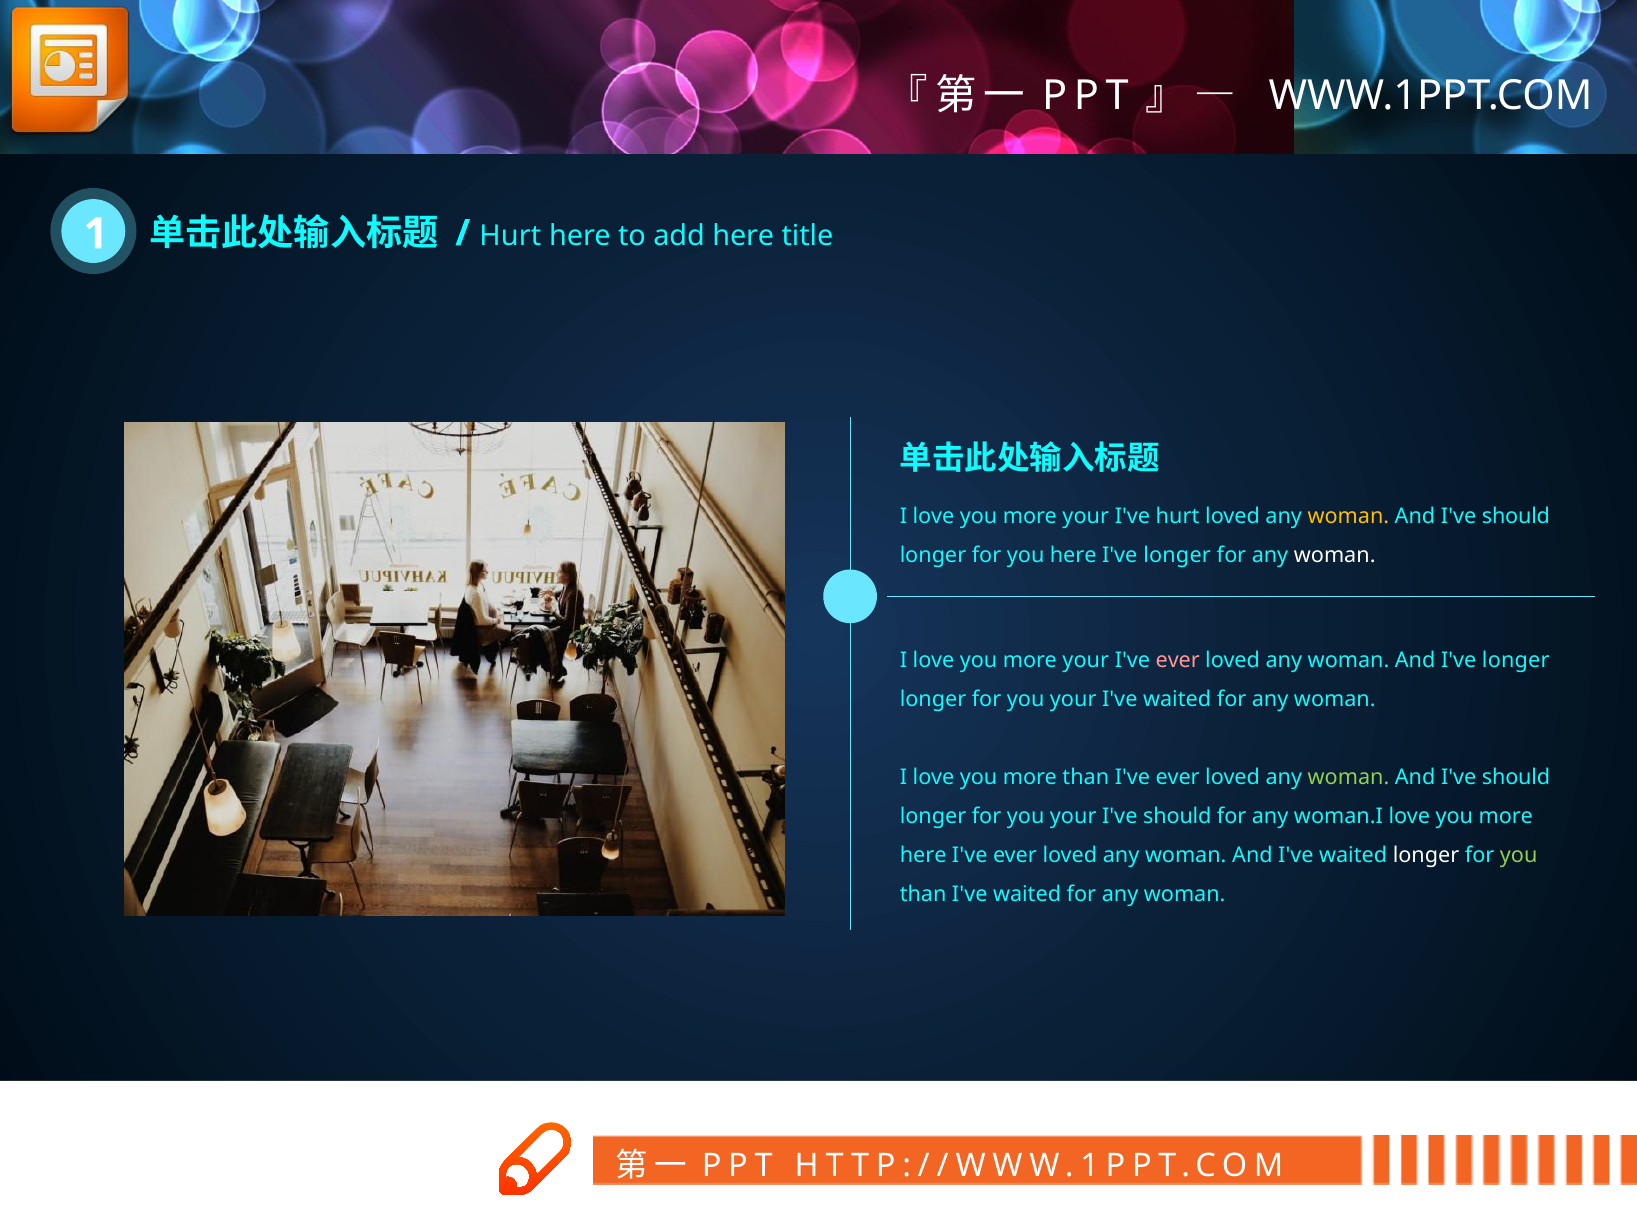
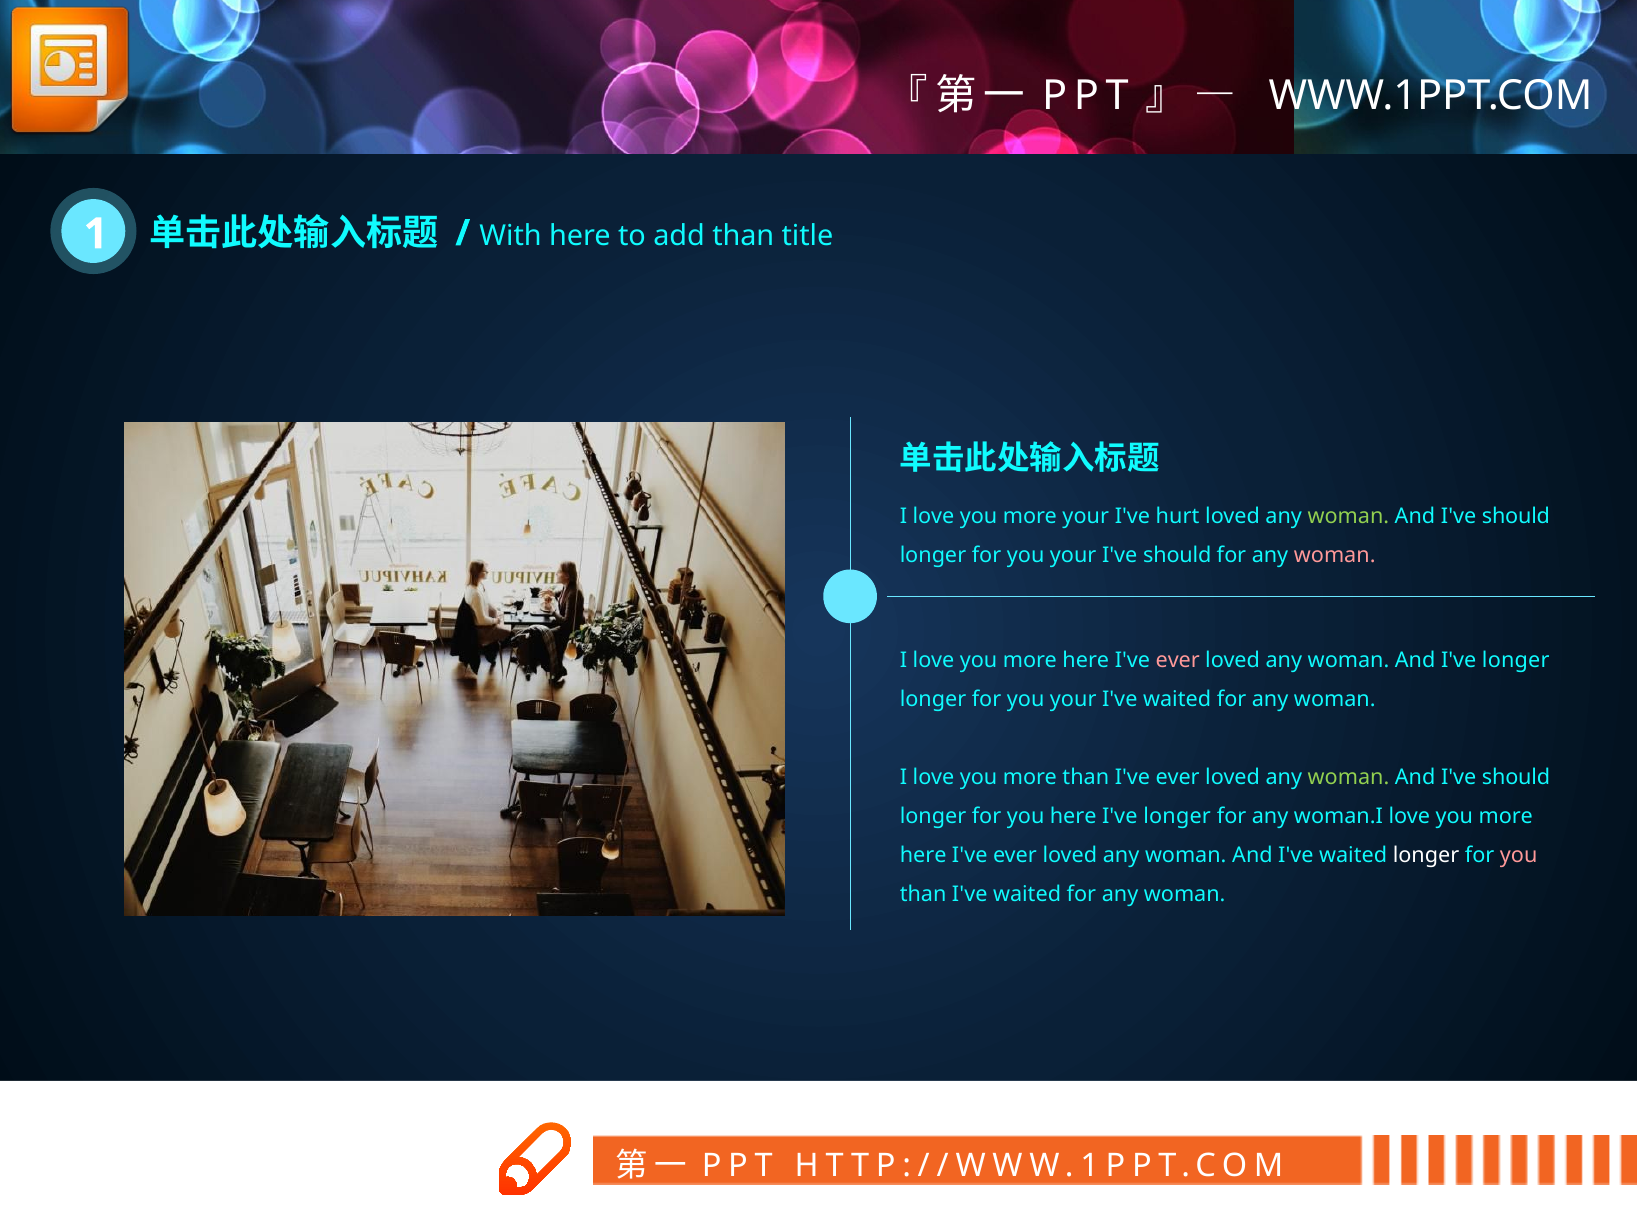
Hurt at (510, 236): Hurt -> With
add here: here -> than
woman at (1348, 517) colour: yellow -> light green
here at (1073, 556): here -> your
longer at (1177, 556): longer -> should
woman at (1335, 556) colour: white -> pink
your at (1086, 661): your -> here
your at (1073, 817): your -> here
should at (1177, 817): should -> longer
you at (1519, 856) colour: light green -> pink
